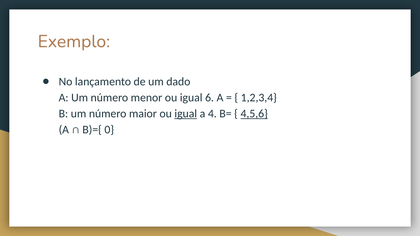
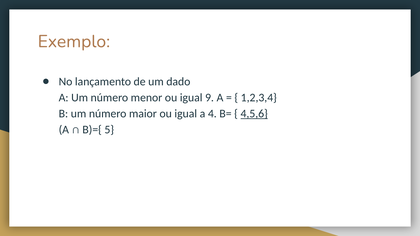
6: 6 -> 9
igual at (186, 114) underline: present -> none
0: 0 -> 5
